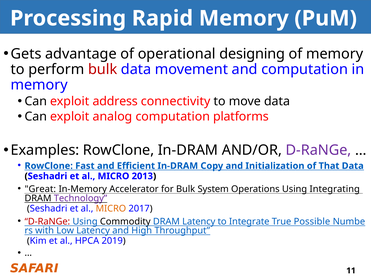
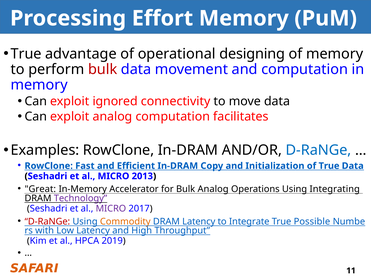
Rapid: Rapid -> Effort
Gets at (26, 54): Gets -> True
address: address -> ignored
platforms: platforms -> facilitates
D-RaNGe at (319, 150) colour: purple -> blue
of That: That -> True
Bulk System: System -> Analog
MICRO at (111, 209) colour: orange -> purple
Commodity colour: black -> orange
